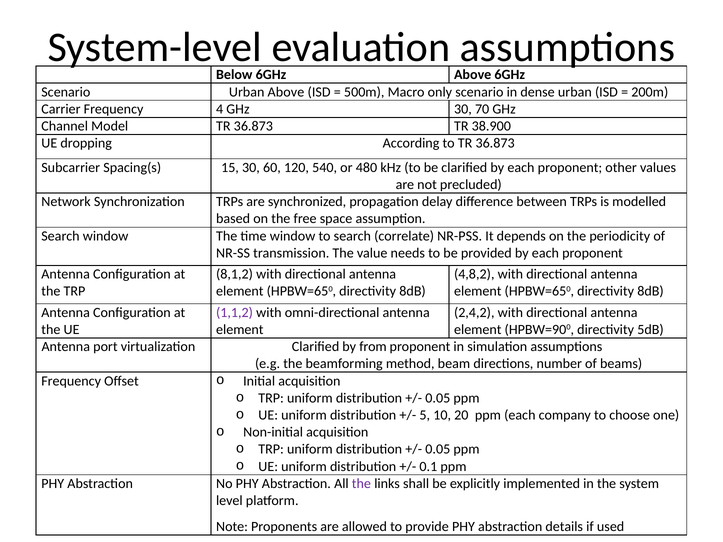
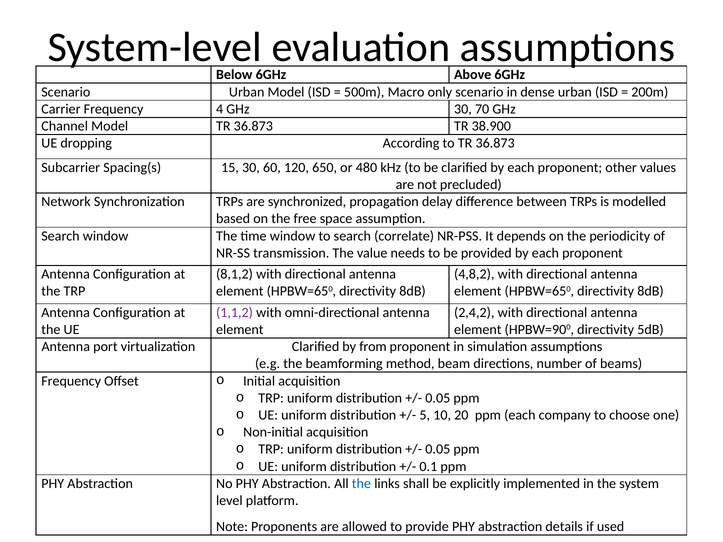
Urban Above: Above -> Model
540: 540 -> 650
the at (361, 484) colour: purple -> blue
